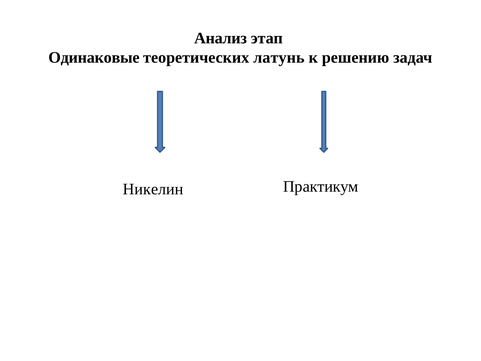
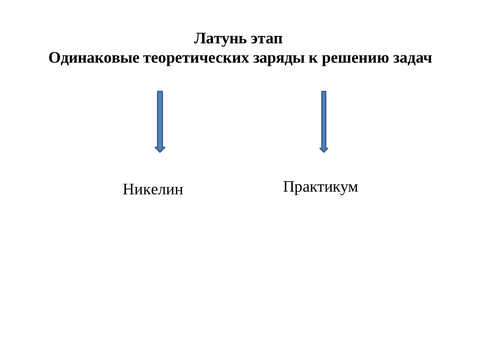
Анализ: Анализ -> Латунь
латунь: латунь -> заряды
